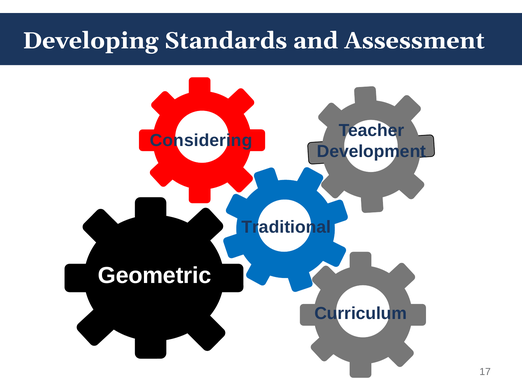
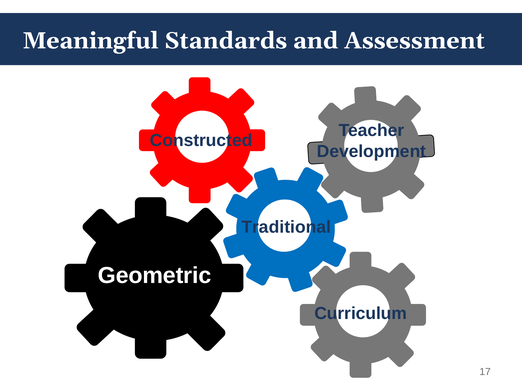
Developing: Developing -> Meaningful
Considering: Considering -> Constructed
